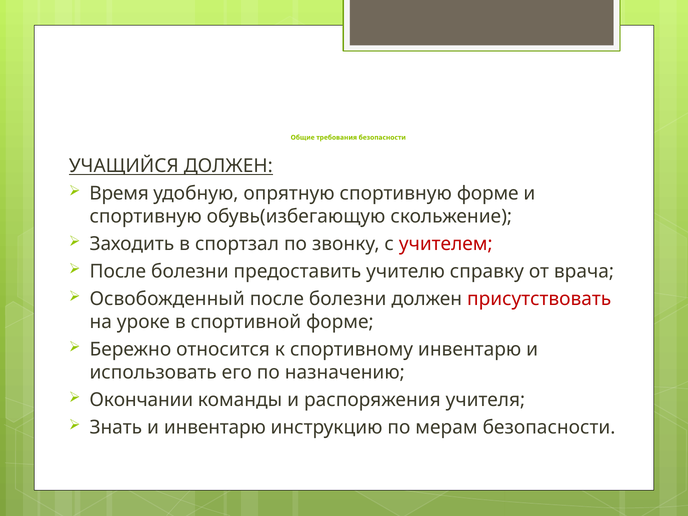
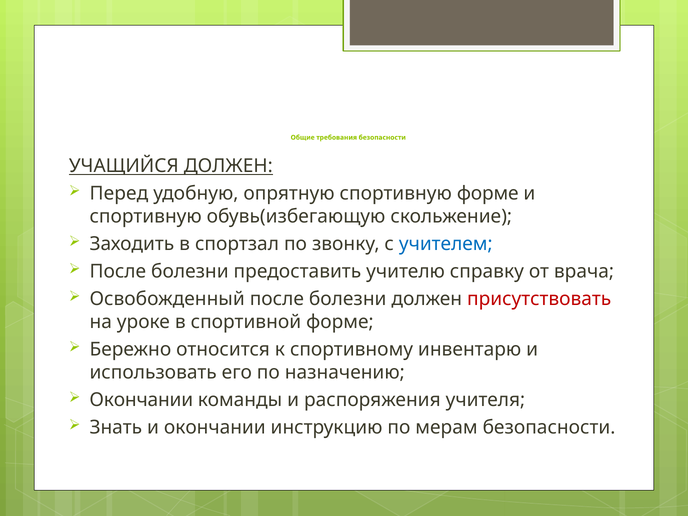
Время: Время -> Перед
учителем colour: red -> blue
и инвентарю: инвентарю -> окончании
